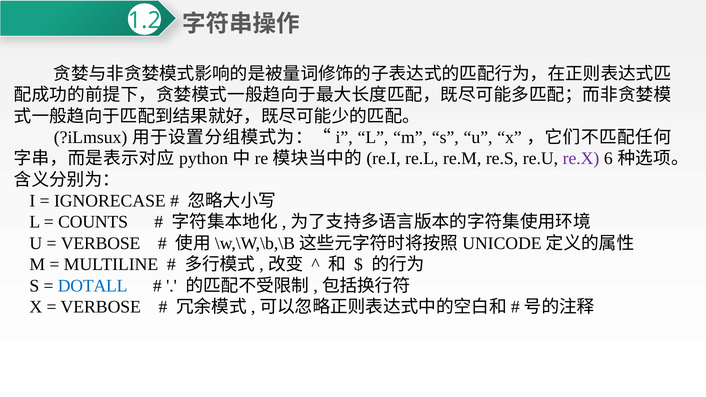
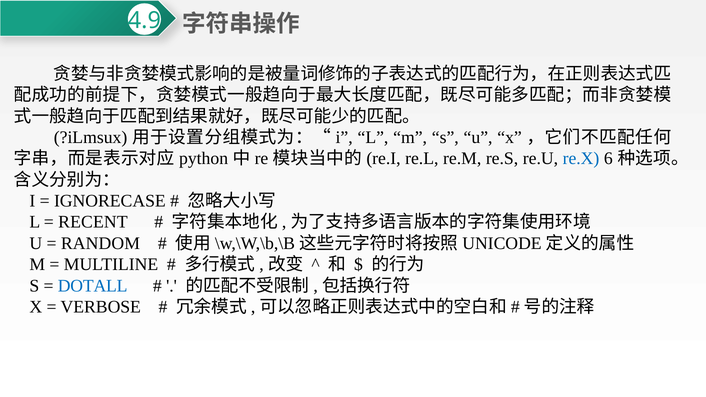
1.2: 1.2 -> 4.9
re.X colour: purple -> blue
COUNTS: COUNTS -> RECENT
VERBOSE at (101, 243): VERBOSE -> RANDOM
